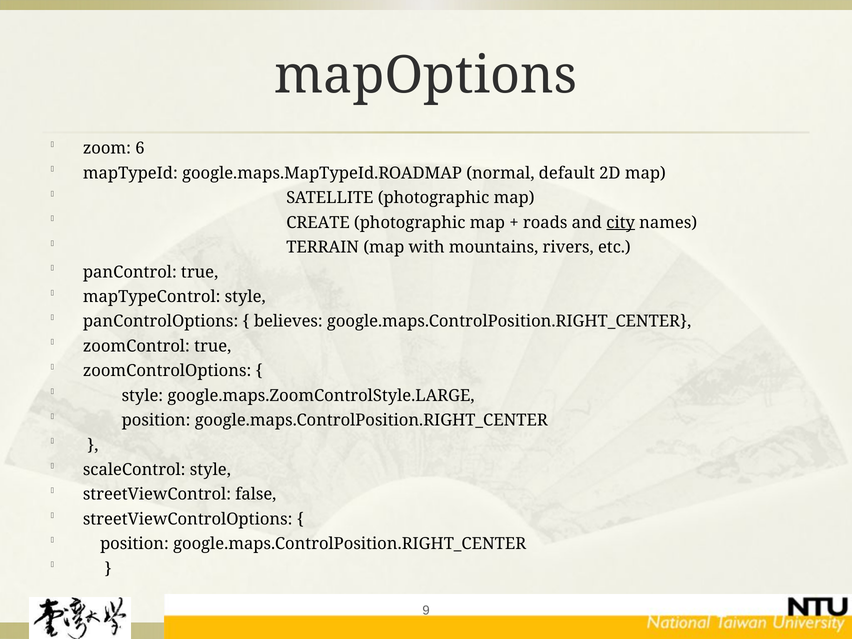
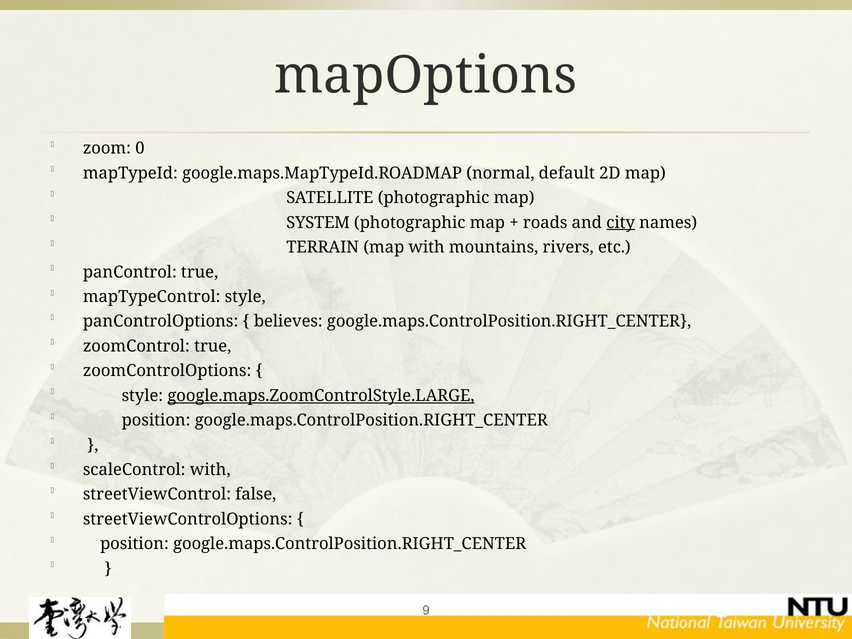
6: 6 -> 0
CREATE: CREATE -> SYSTEM
google.maps.ZoomControlStyle.LARGE underline: none -> present
scaleControl style: style -> with
